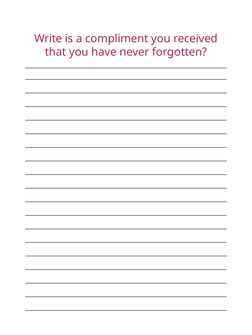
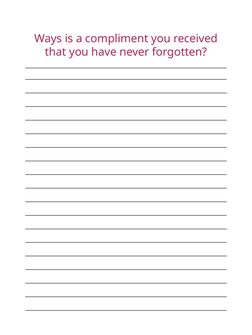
Write: Write -> Ways
